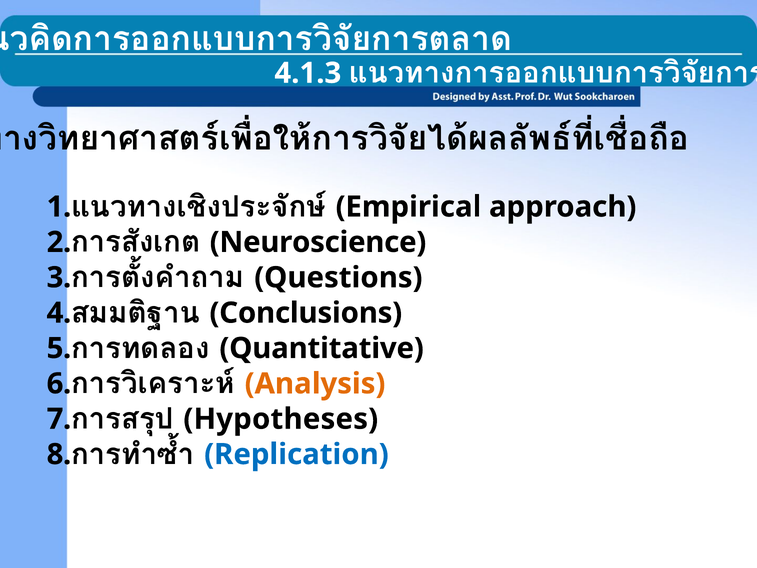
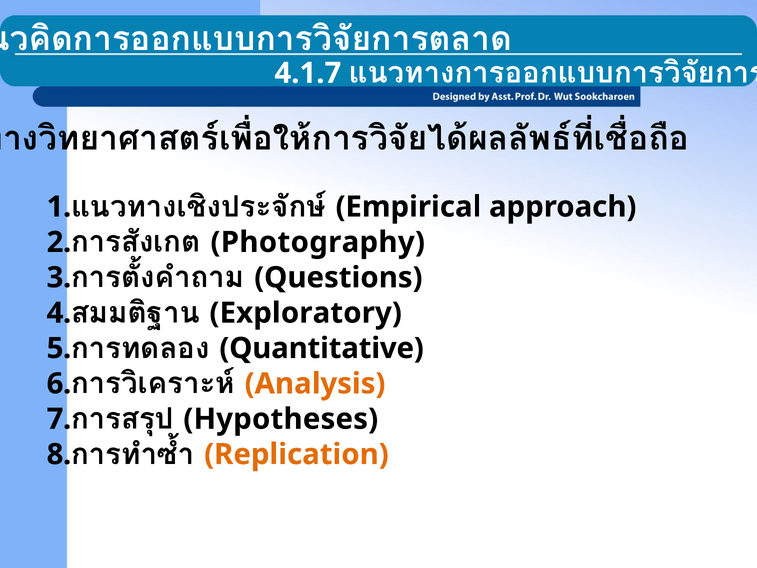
4.1.3: 4.1.3 -> 4.1.7
Neuroscience: Neuroscience -> Photography
Conclusions: Conclusions -> Exploratory
Replication colour: blue -> orange
